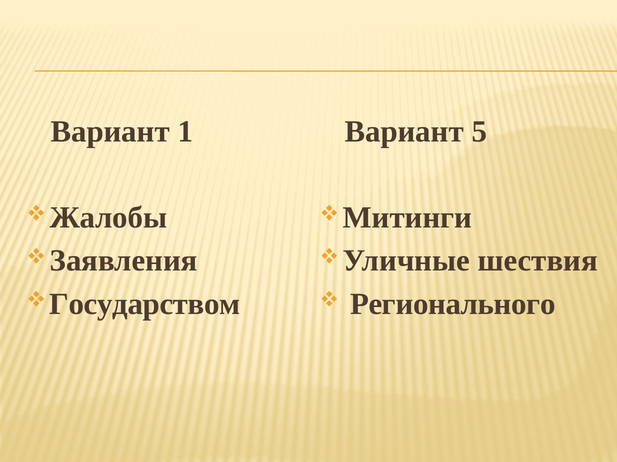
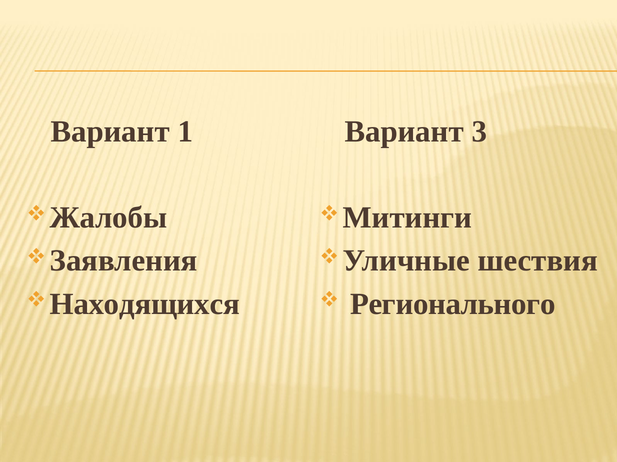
5: 5 -> 3
Государством: Государством -> Находящихся
